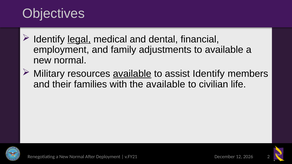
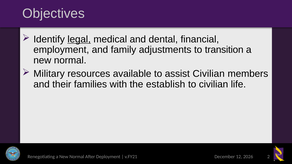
to available: available -> transition
available at (132, 74) underline: present -> none
assist Identify: Identify -> Civilian
the available: available -> establish
